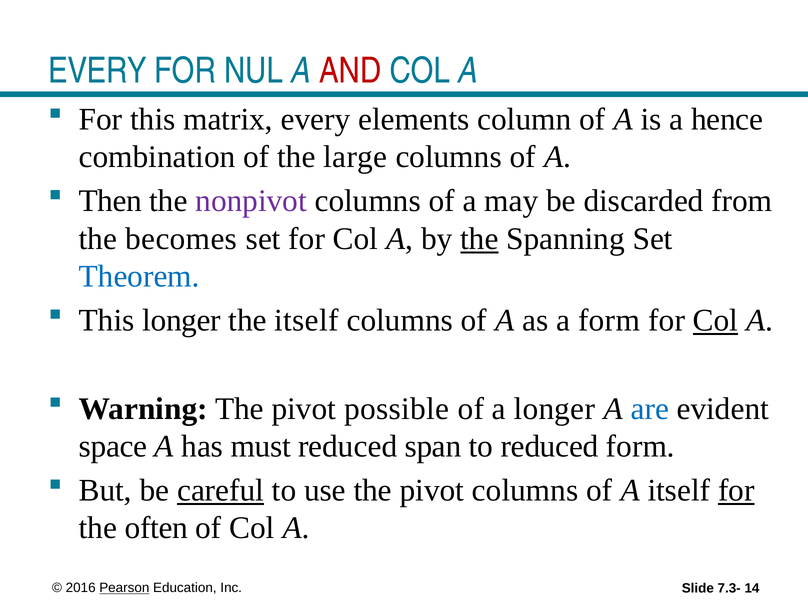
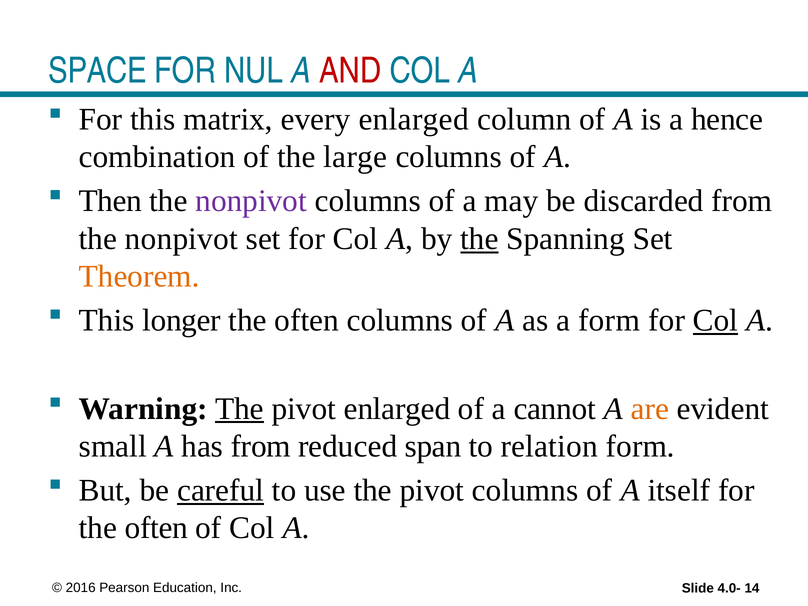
EVERY at (98, 71): EVERY -> SPACE
every elements: elements -> enlarged
becomes at (181, 239): becomes -> nonpivot
Theorem colour: blue -> orange
itself at (307, 321): itself -> often
The at (239, 409) underline: none -> present
pivot possible: possible -> enlarged
a longer: longer -> cannot
are colour: blue -> orange
space: space -> small
has must: must -> from
to reduced: reduced -> relation
for at (736, 490) underline: present -> none
Pearson underline: present -> none
7.3-: 7.3- -> 4.0-
